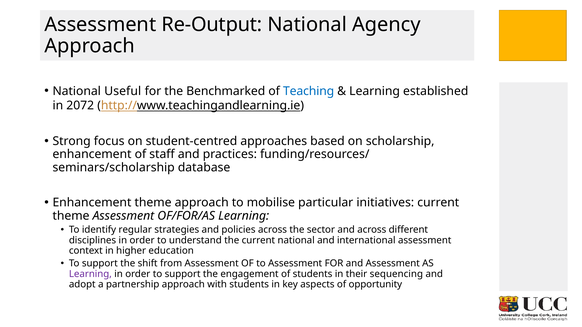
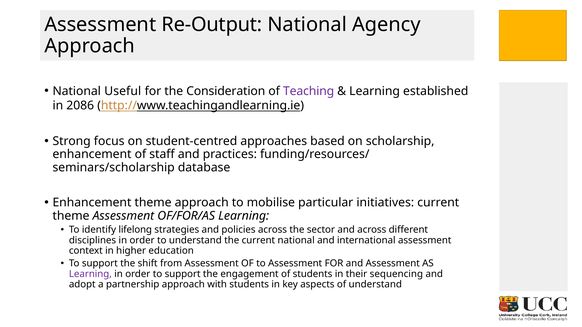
Benchmarked: Benchmarked -> Consideration
Teaching colour: blue -> purple
2072: 2072 -> 2086
regular: regular -> lifelong
of opportunity: opportunity -> understand
